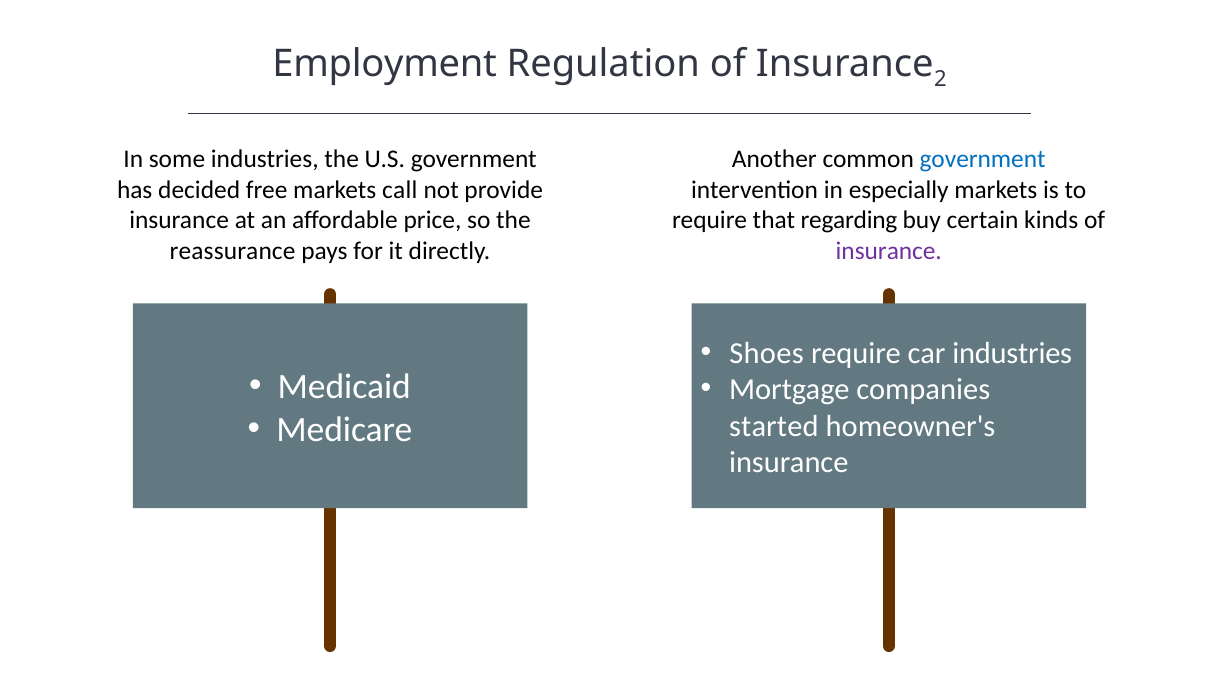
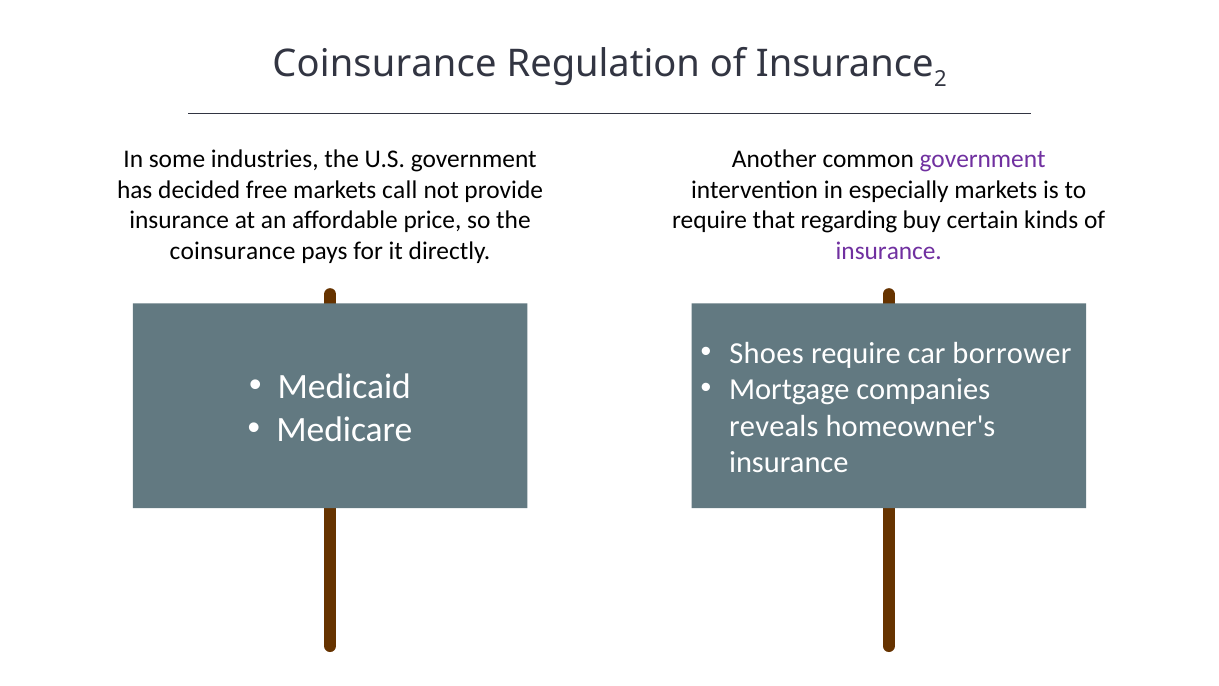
Employment at (385, 64): Employment -> Coinsurance
government at (983, 159) colour: blue -> purple
reassurance at (233, 251): reassurance -> coinsurance
car industries: industries -> borrower
started: started -> reveals
